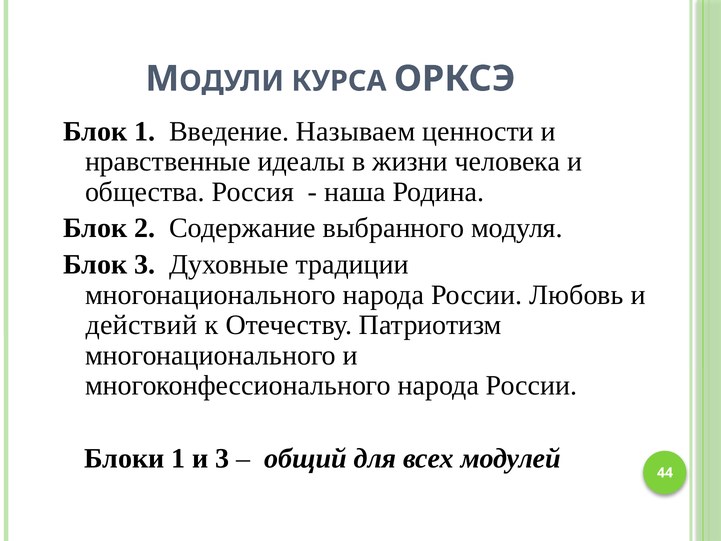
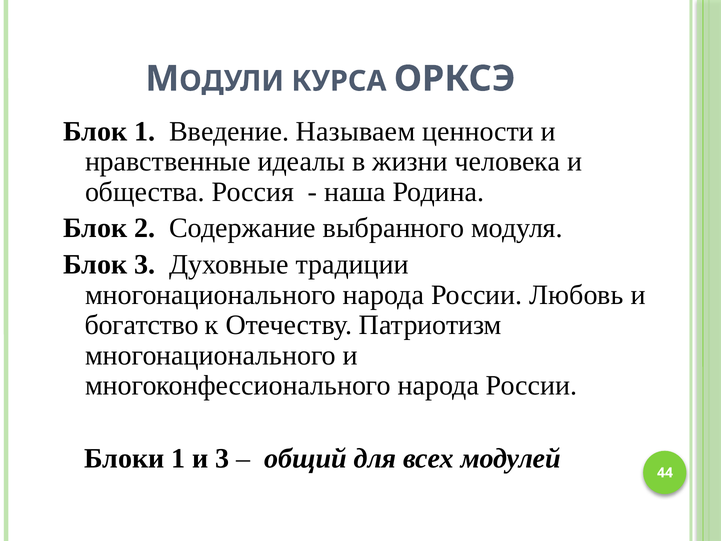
действий: действий -> богатство
